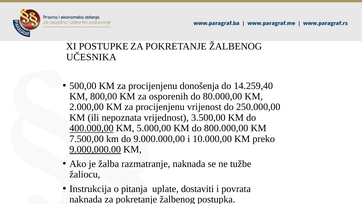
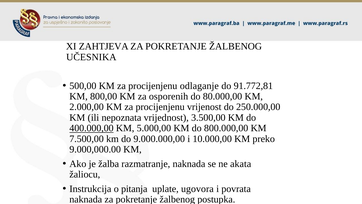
POSTUPKE: POSTUPKE -> ZAHTJEVA
donošenja: donošenja -> odlaganje
14.259,40: 14.259,40 -> 91.772,81
9.000,000.00 underline: present -> none
tužbe: tužbe -> akata
dostaviti: dostaviti -> ugovora
